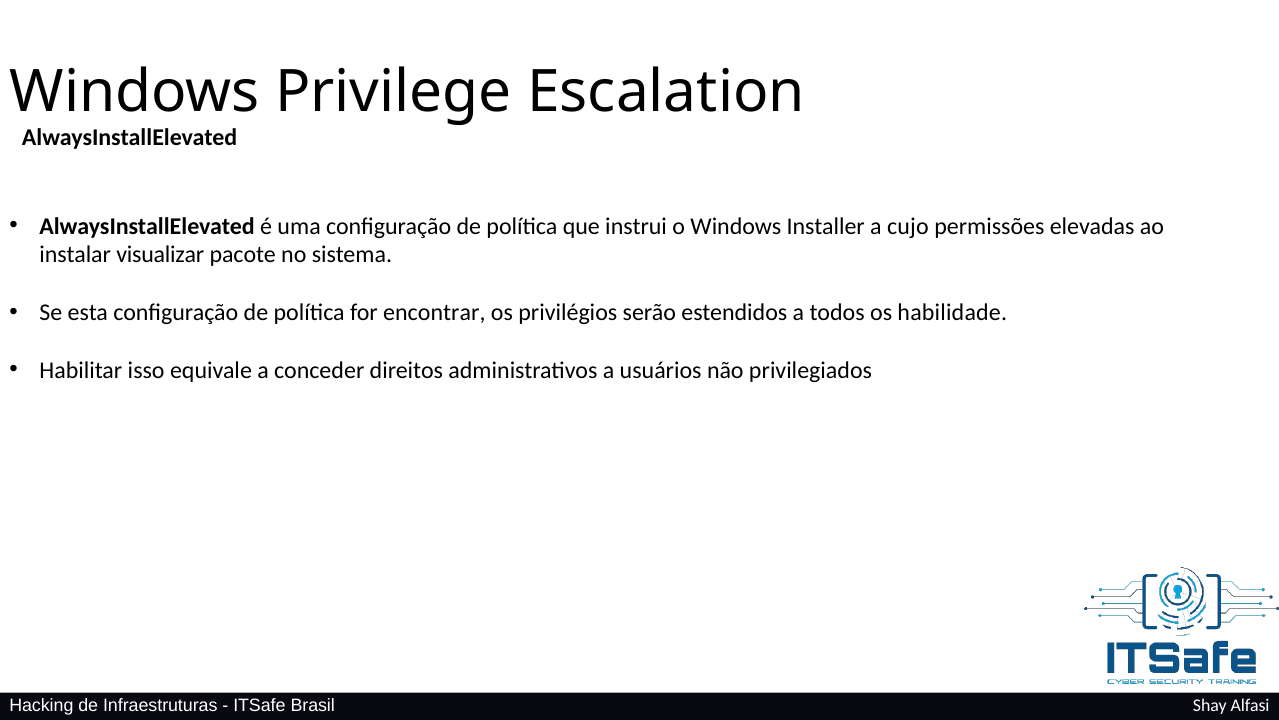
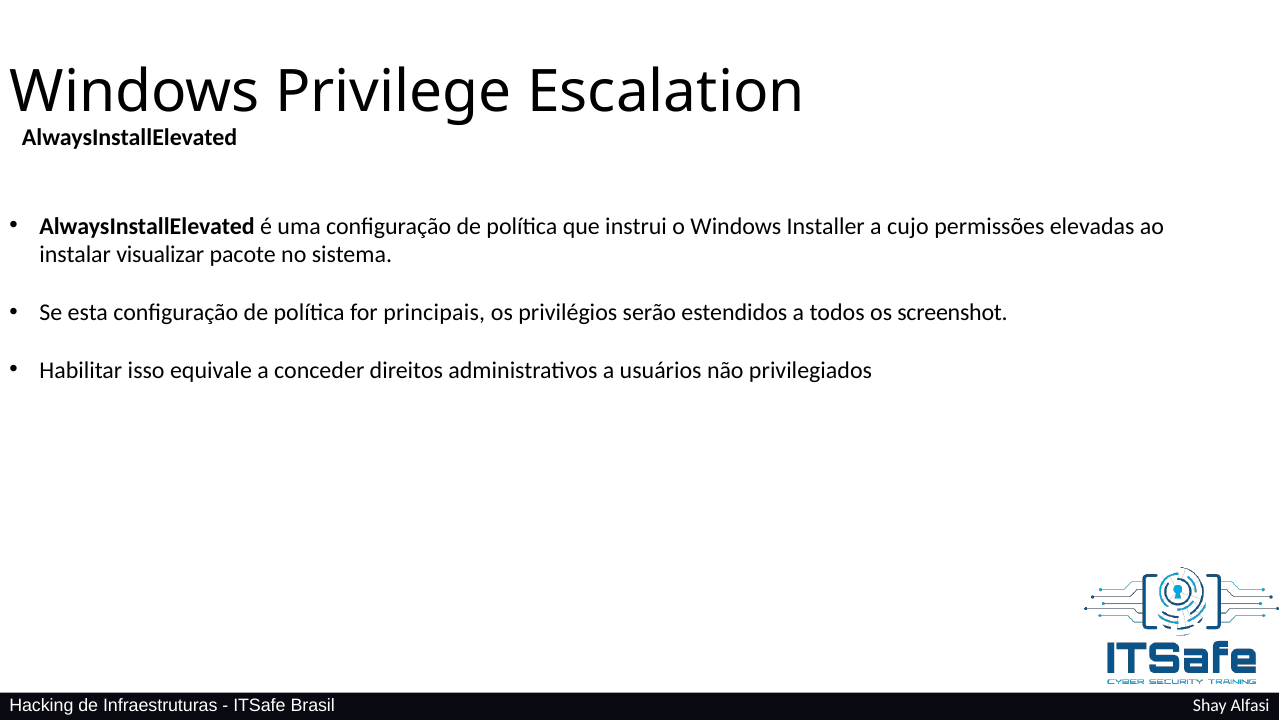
encontrar: encontrar -> principais
habilidade: habilidade -> screenshot
